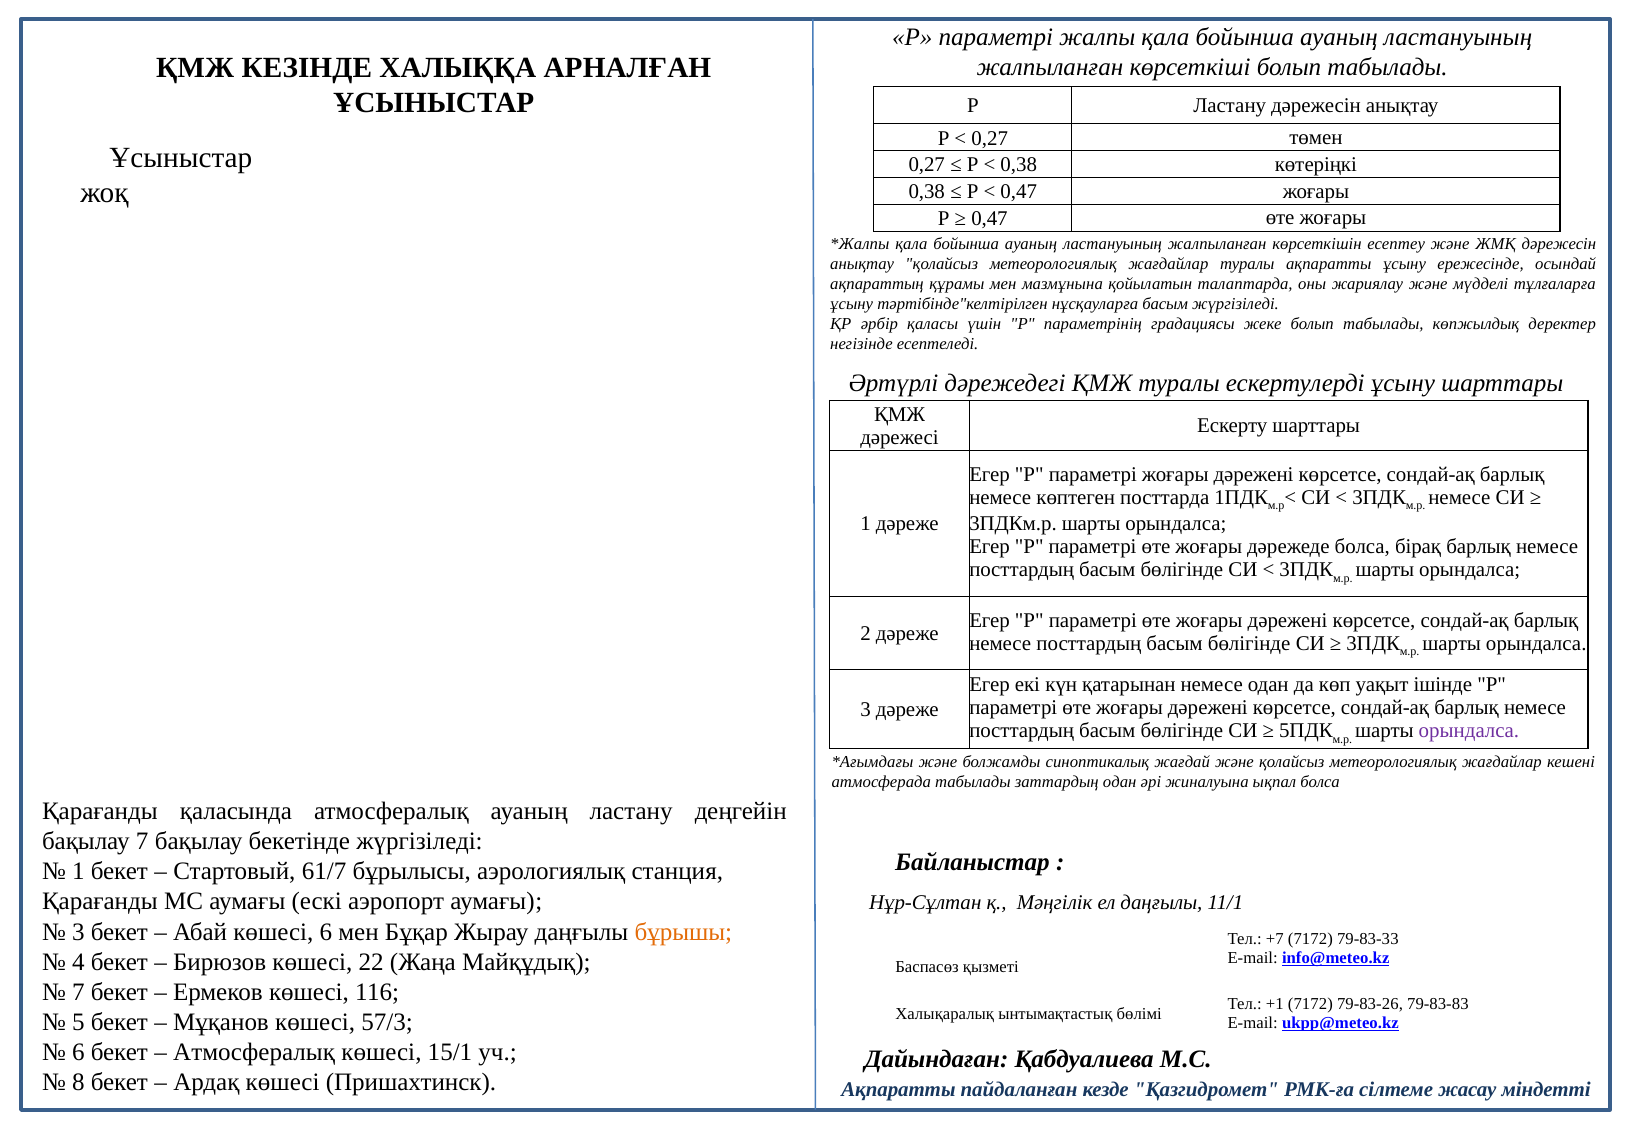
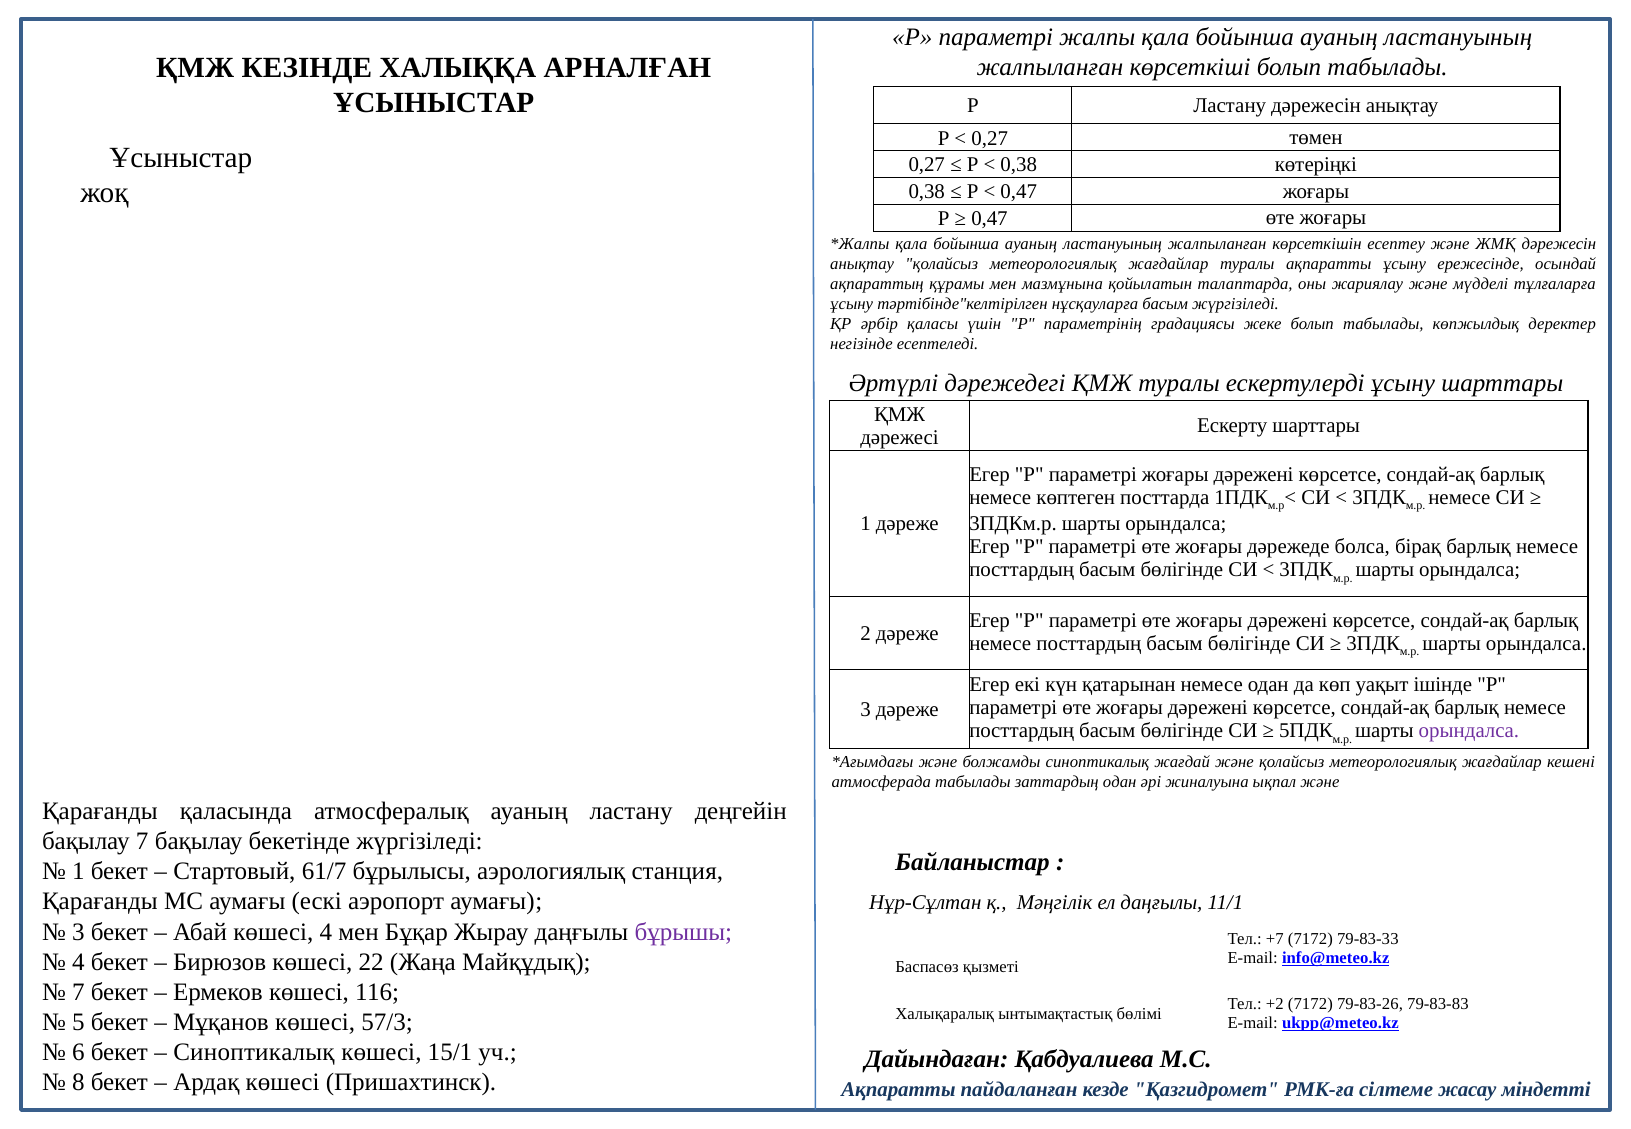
ықпал болса: болса -> және
көшесі 6: 6 -> 4
бұрышы colour: orange -> purple
+1: +1 -> +2
Атмосфералық at (254, 1052): Атмосфералық -> Синоптикалық
